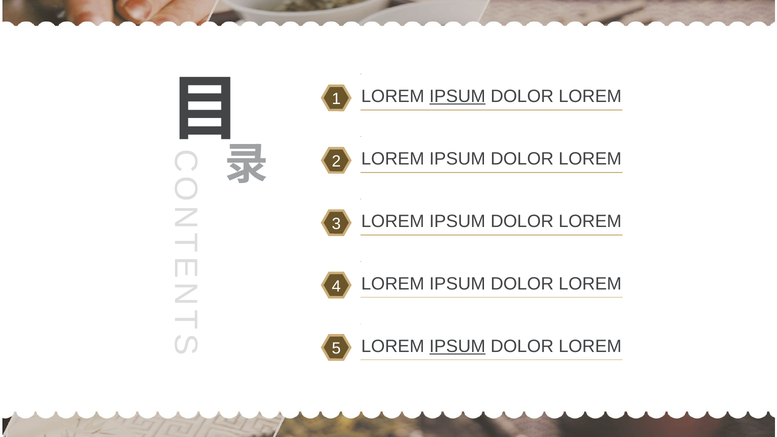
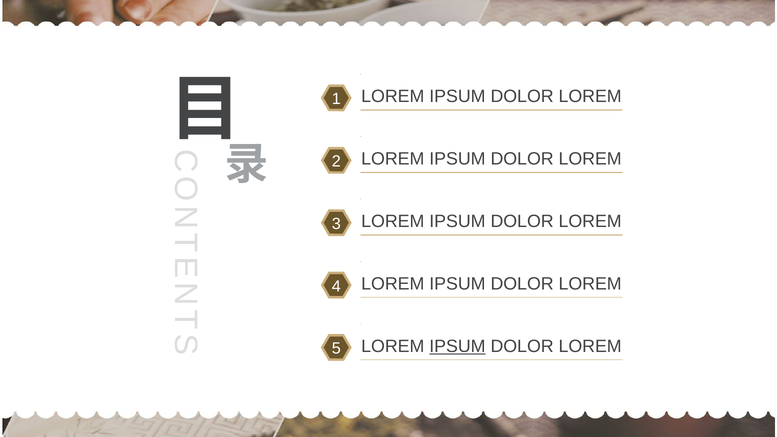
IPSUM at (457, 96) underline: present -> none
